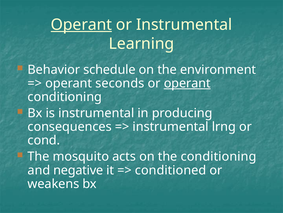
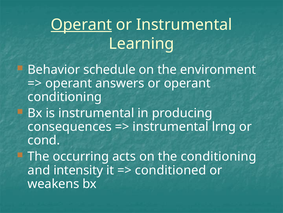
seconds: seconds -> answers
operant at (187, 83) underline: present -> none
mosquito: mosquito -> occurring
negative: negative -> intensity
